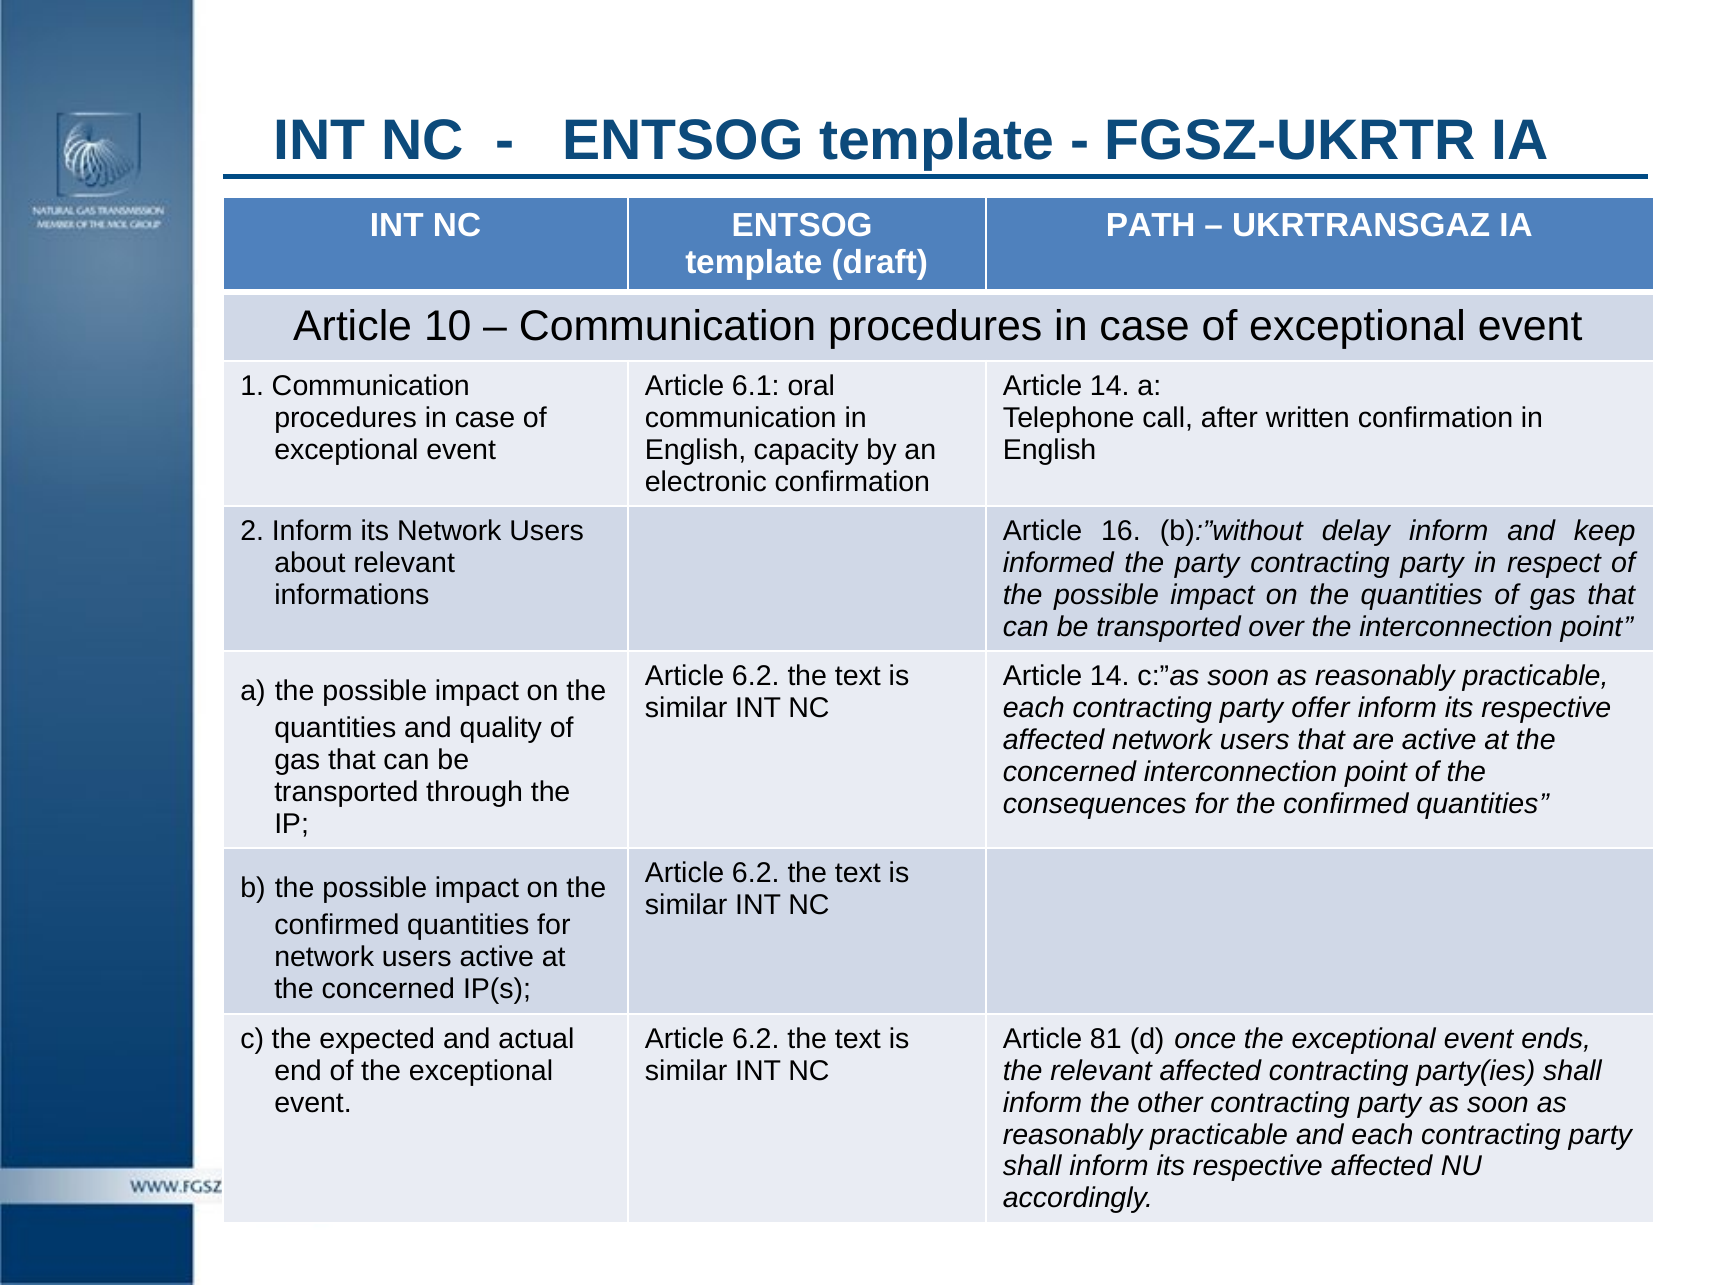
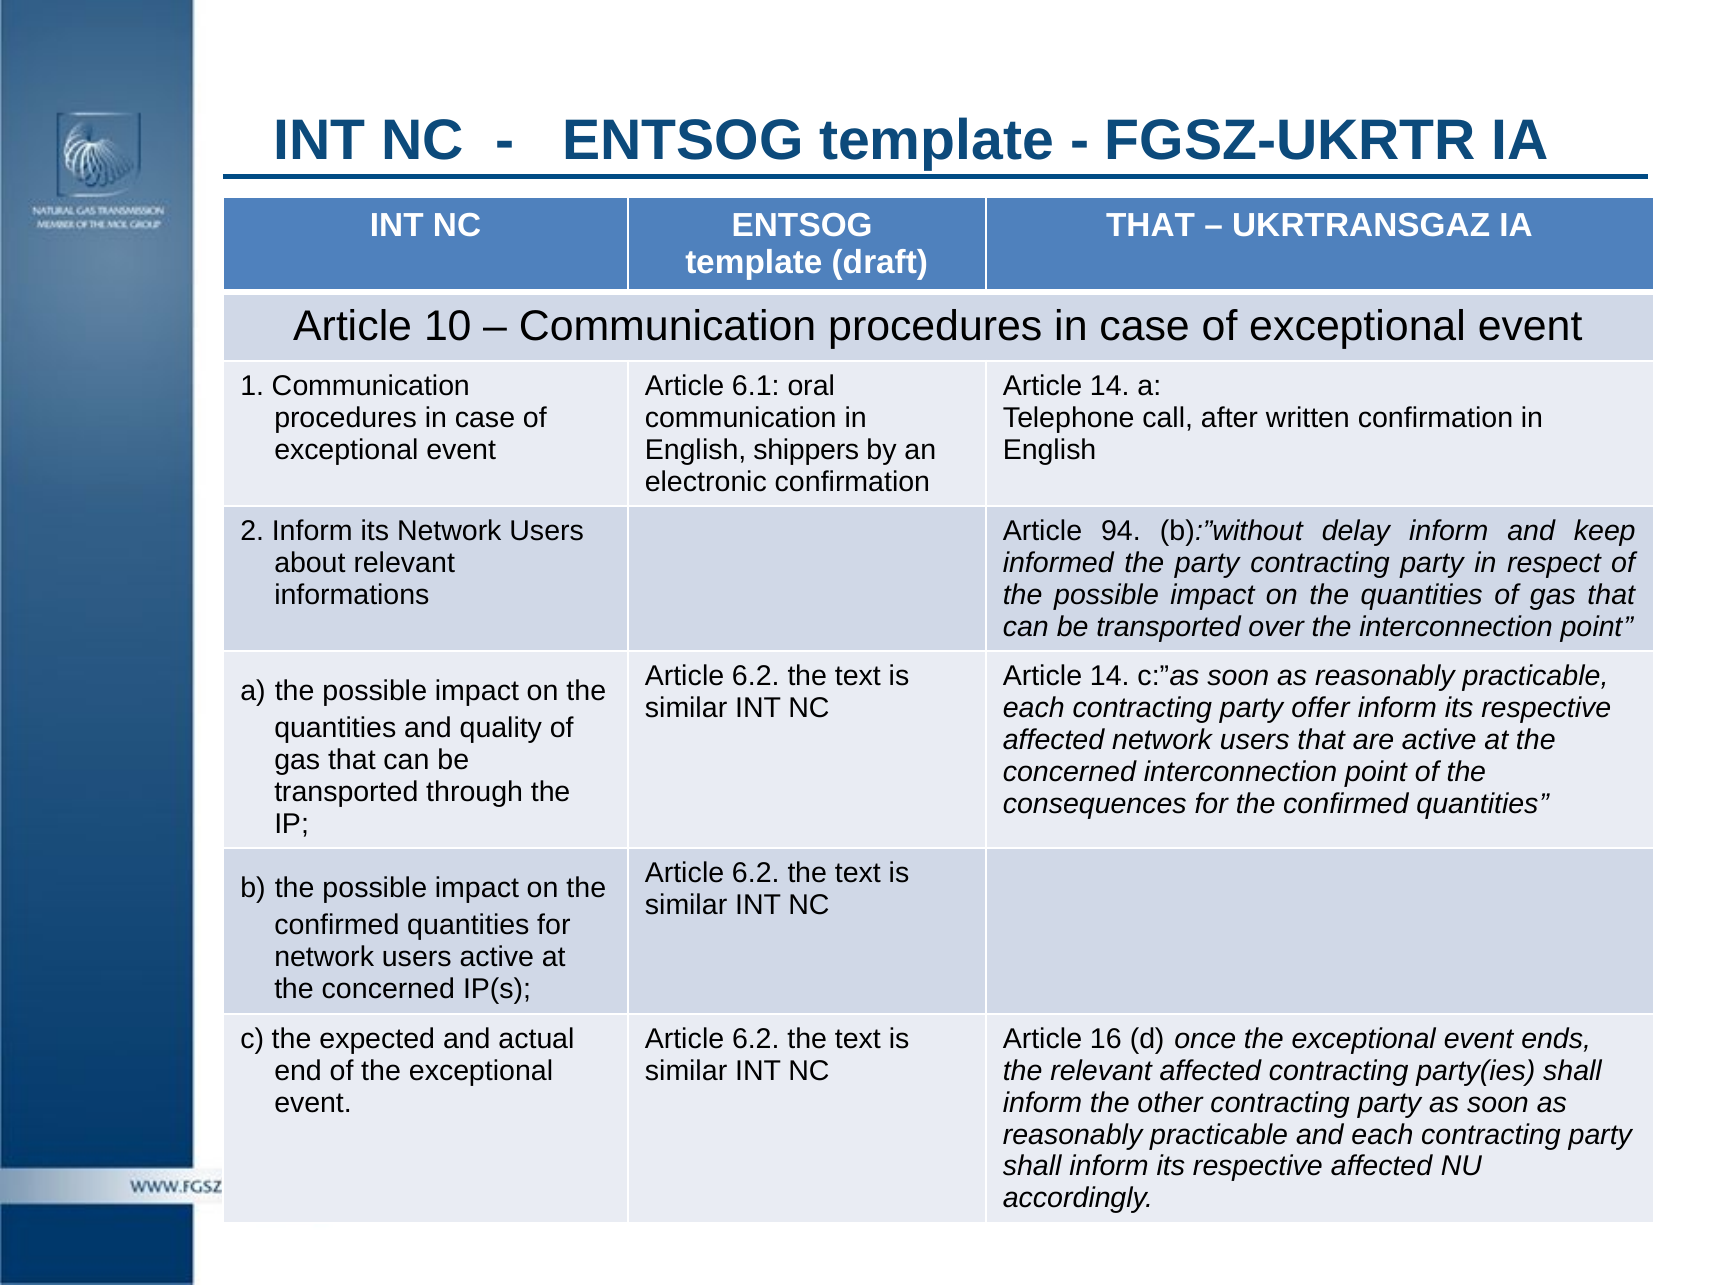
PATH at (1151, 225): PATH -> THAT
capacity: capacity -> shippers
16: 16 -> 94
81: 81 -> 16
